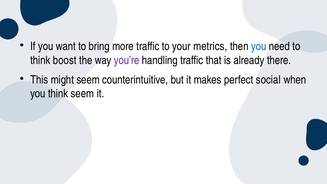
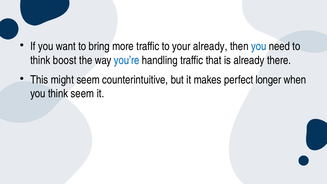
your metrics: metrics -> already
you’re colour: purple -> blue
social: social -> longer
